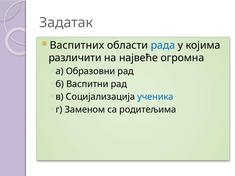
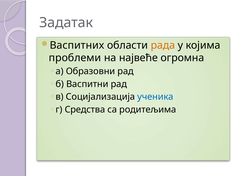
рада colour: blue -> orange
различити: различити -> проблеми
Заменом: Заменом -> Средства
